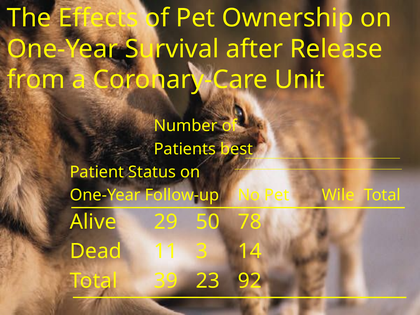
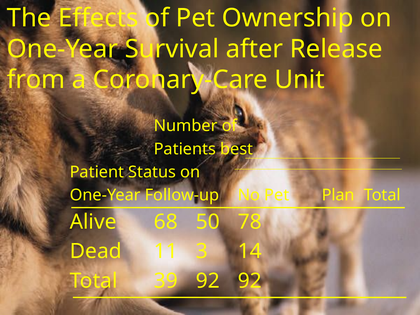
Wile: Wile -> Plan
29: 29 -> 68
39 23: 23 -> 92
